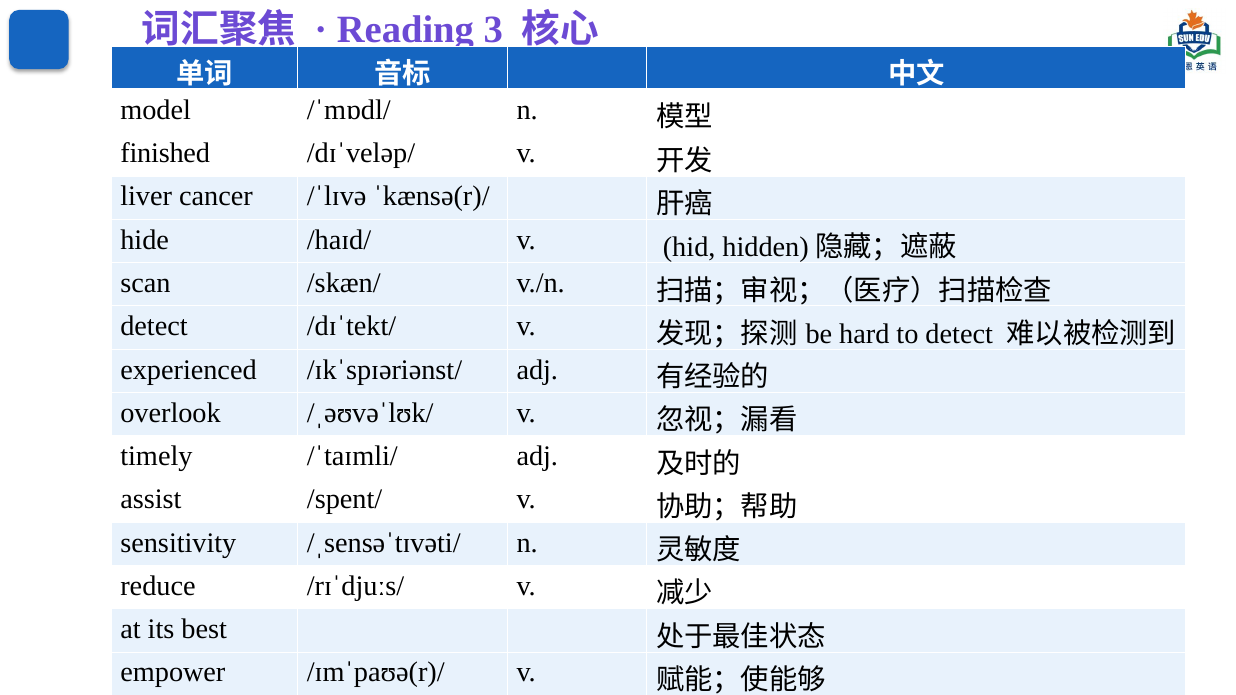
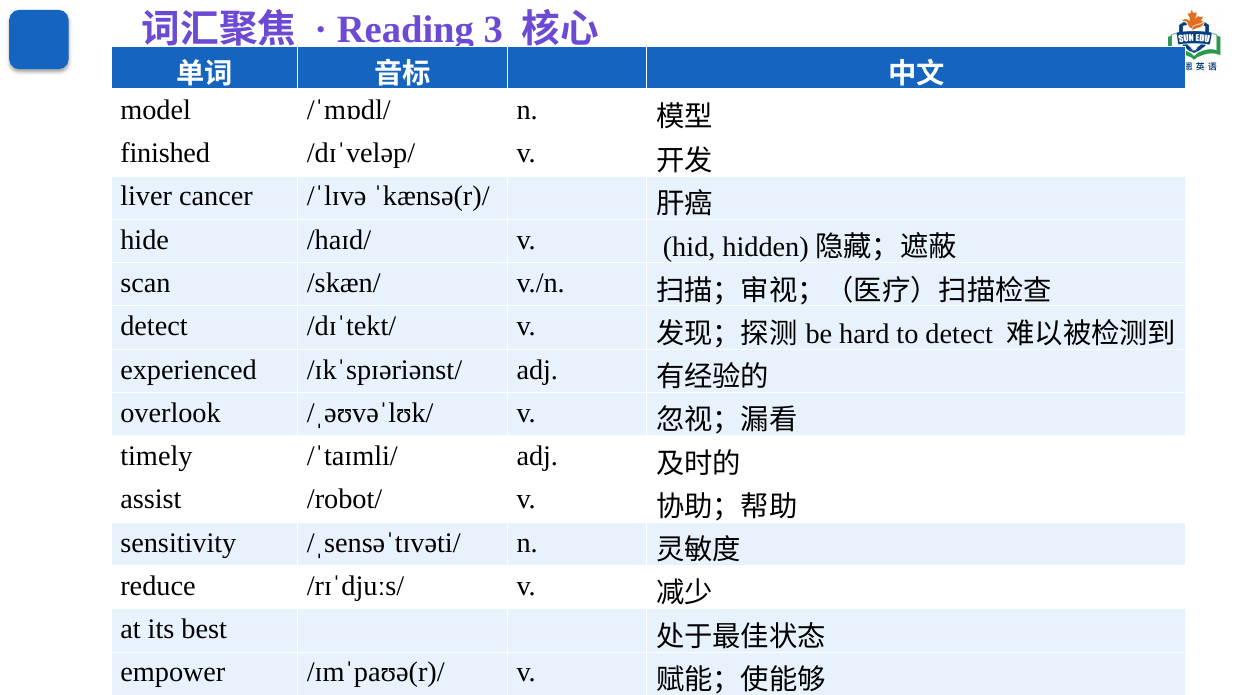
/spent/: /spent/ -> /robot/
